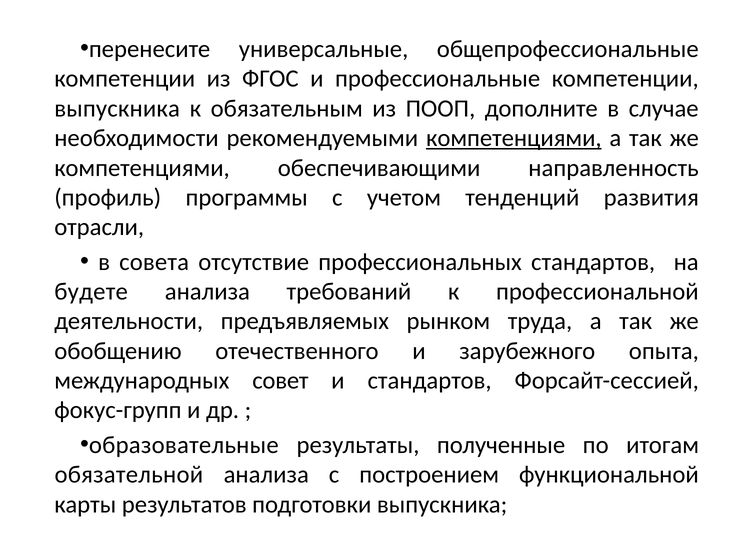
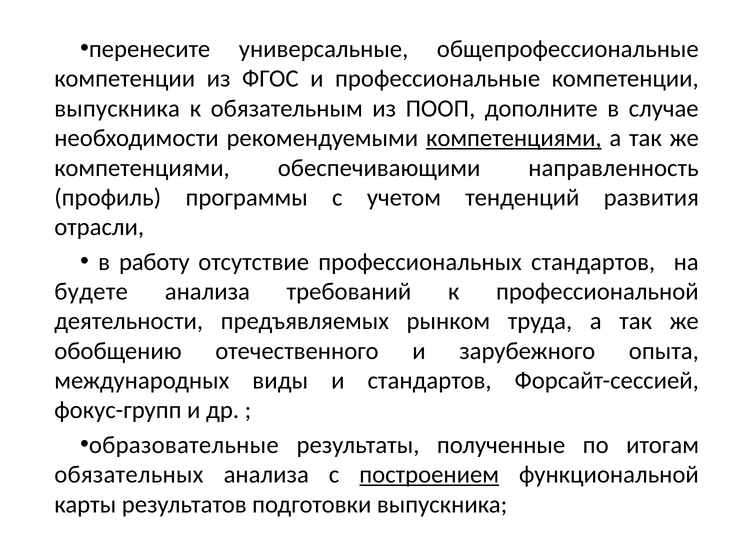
совета: совета -> работу
совет: совет -> виды
обязательной: обязательной -> обязательных
построением underline: none -> present
